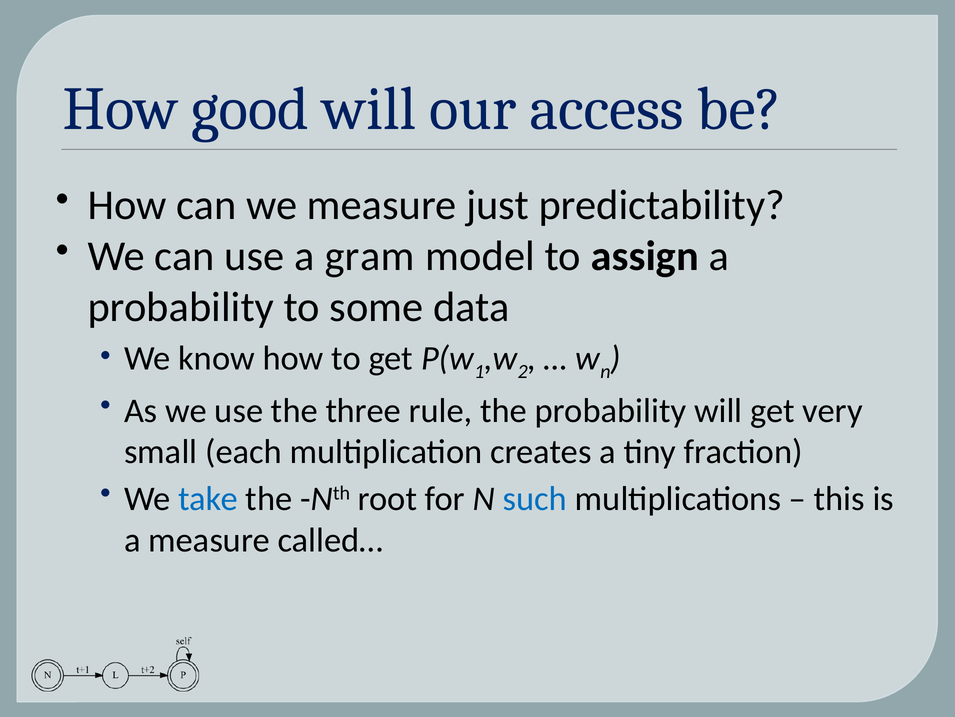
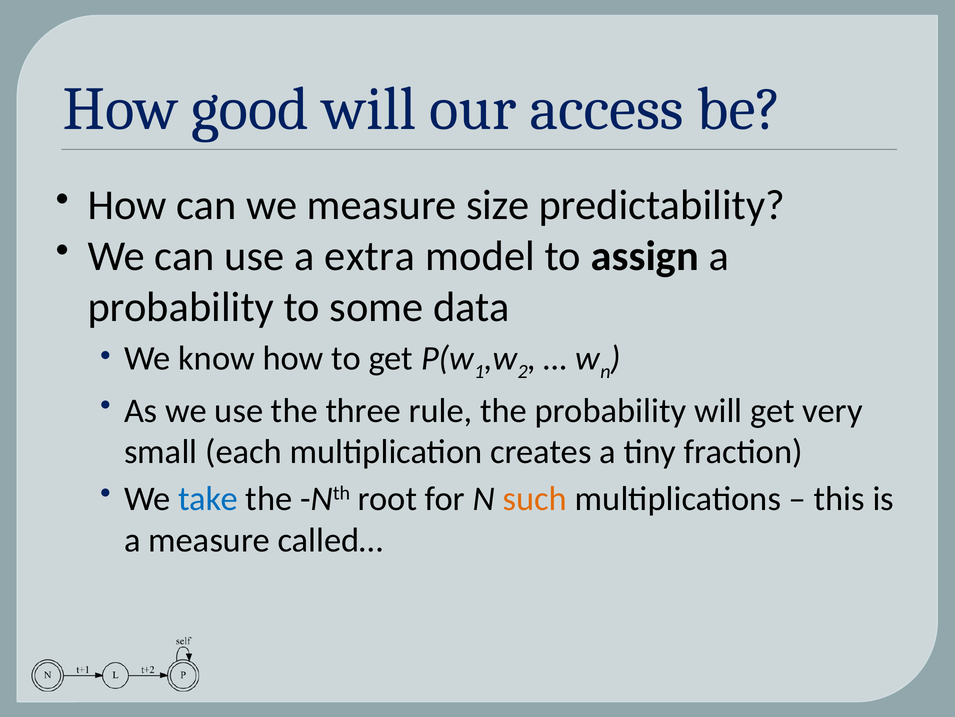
just: just -> size
gram: gram -> extra
such colour: blue -> orange
